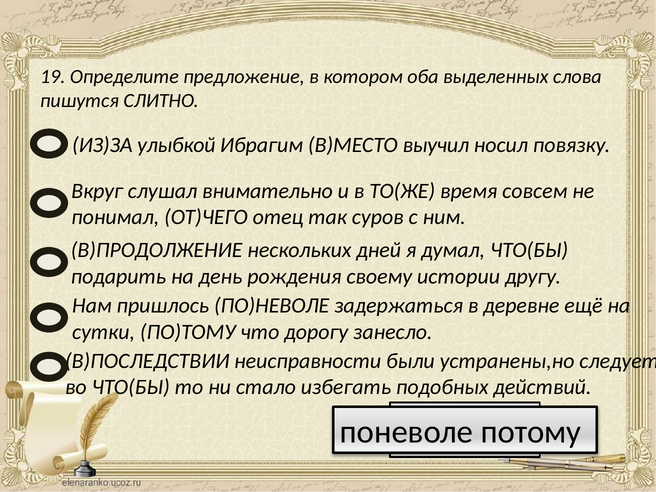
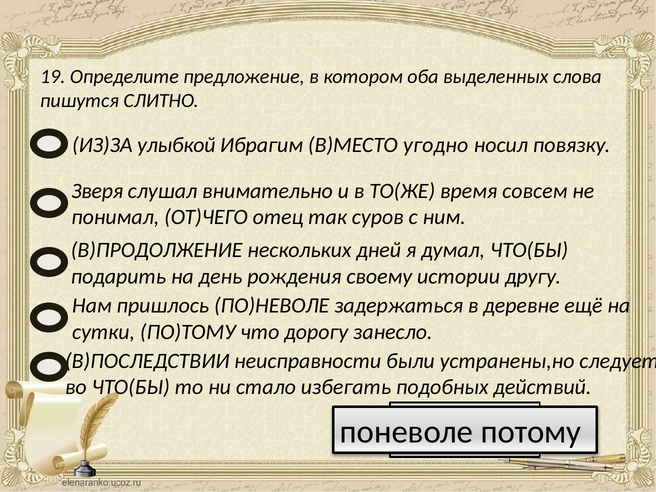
выучил: выучил -> угодно
Вкруг: Вкруг -> Зверя
